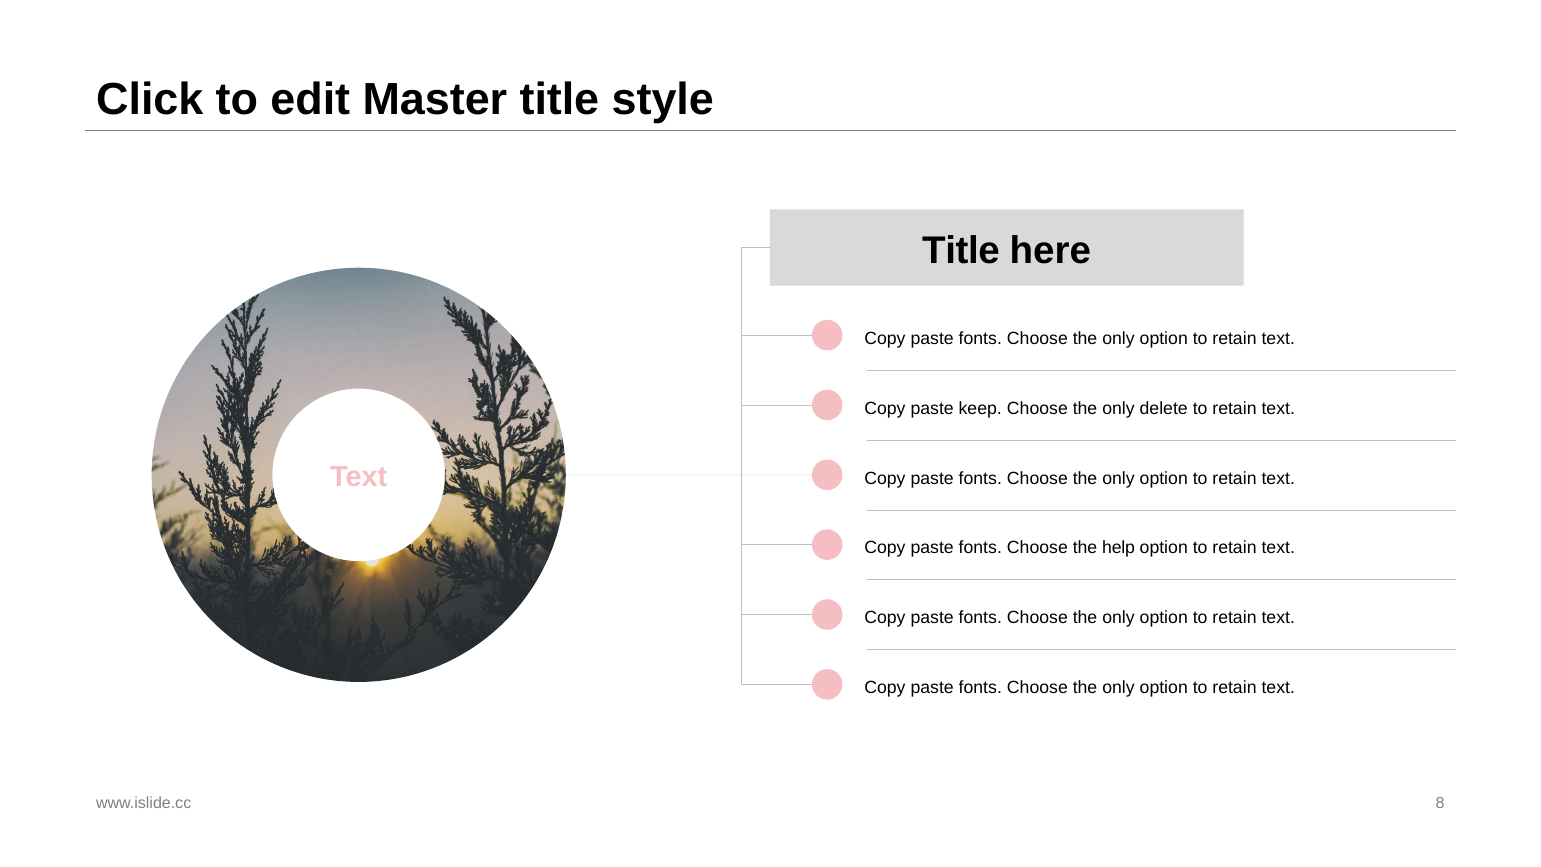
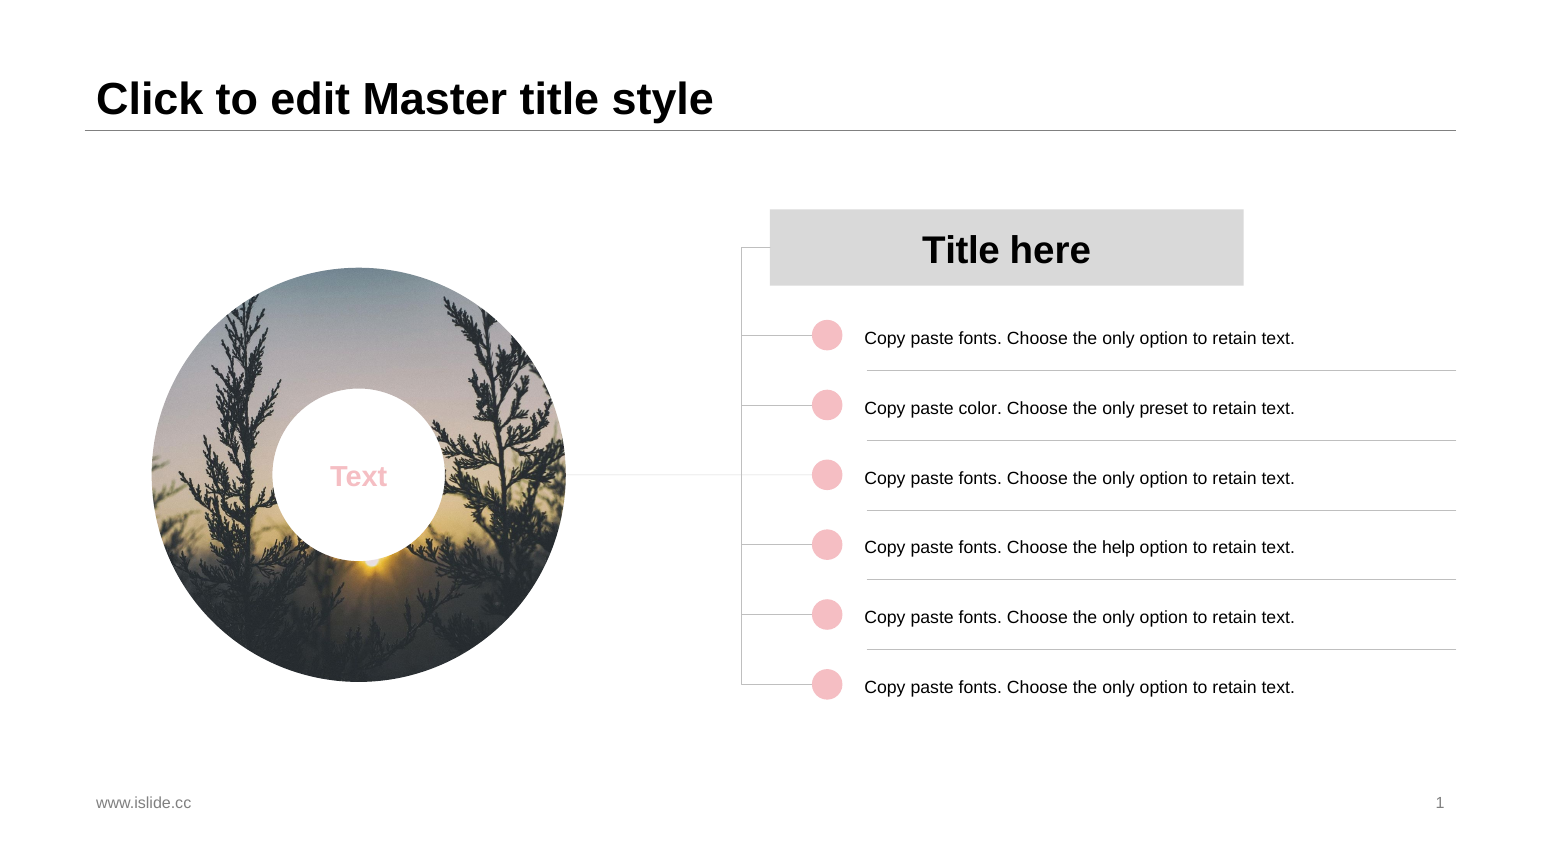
keep: keep -> color
delete: delete -> preset
8: 8 -> 1
